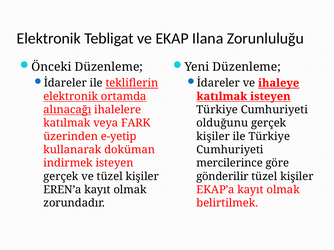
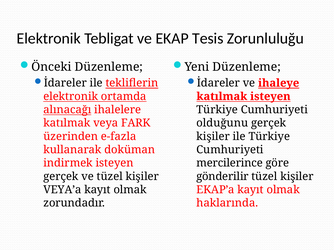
Ilana: Ilana -> Tesis
e-yetip: e-yetip -> e-fazla
EREN’a: EREN’a -> VEYA’a
belirtilmek: belirtilmek -> haklarında
